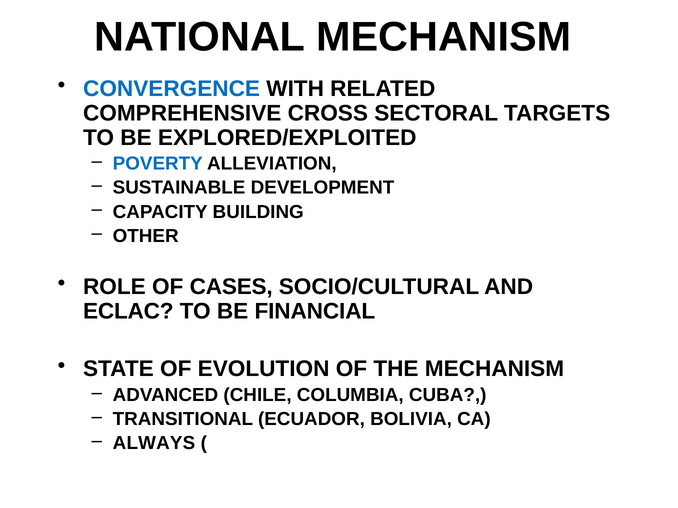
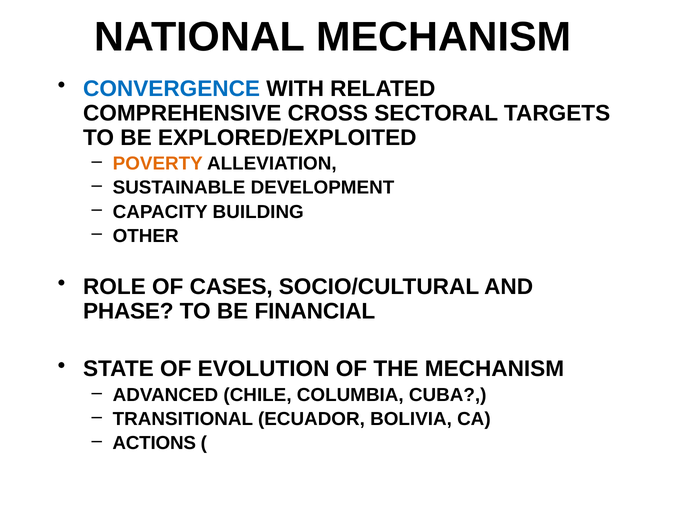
POVERTY colour: blue -> orange
ECLAC: ECLAC -> PHASE
ALWAYS: ALWAYS -> ACTIONS
